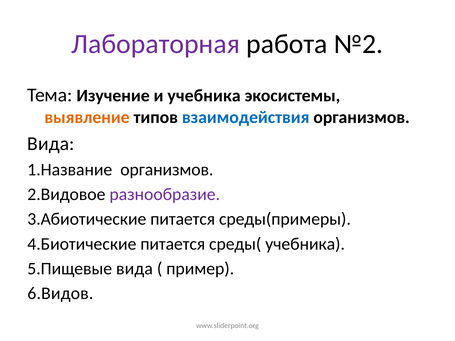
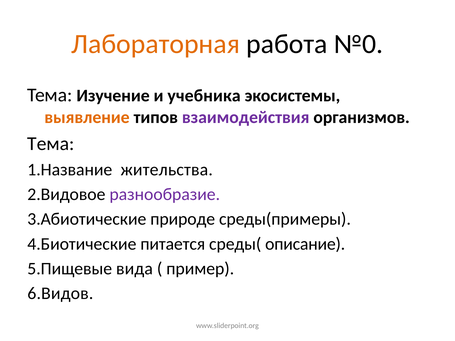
Лабораторная colour: purple -> orange
№2: №2 -> №0
взаимодействия colour: blue -> purple
Вида at (51, 144): Вида -> Тема
1.Название организмов: организмов -> жительства
3.Абиотические питается: питается -> природе
среды( учебника: учебника -> описание
